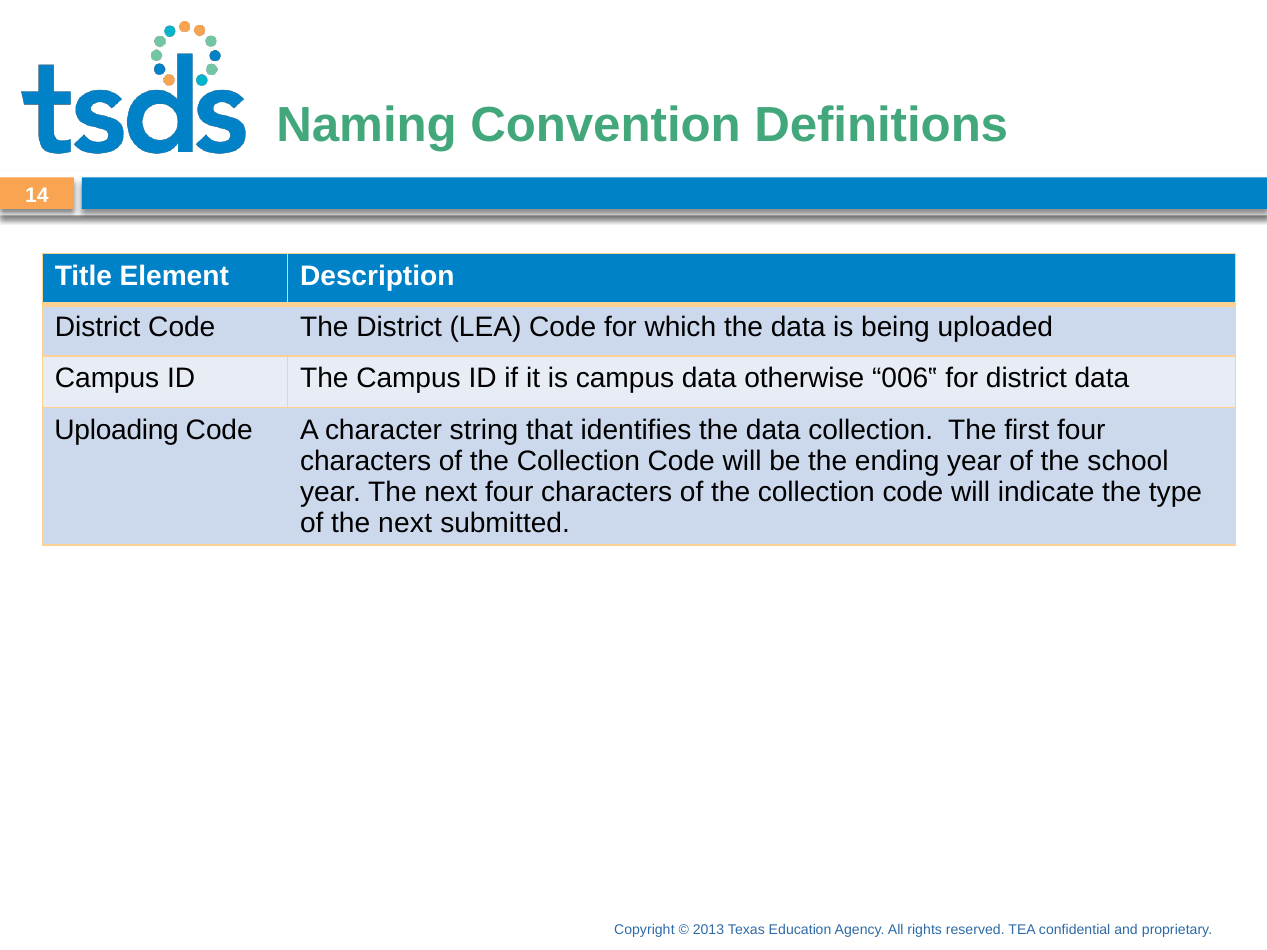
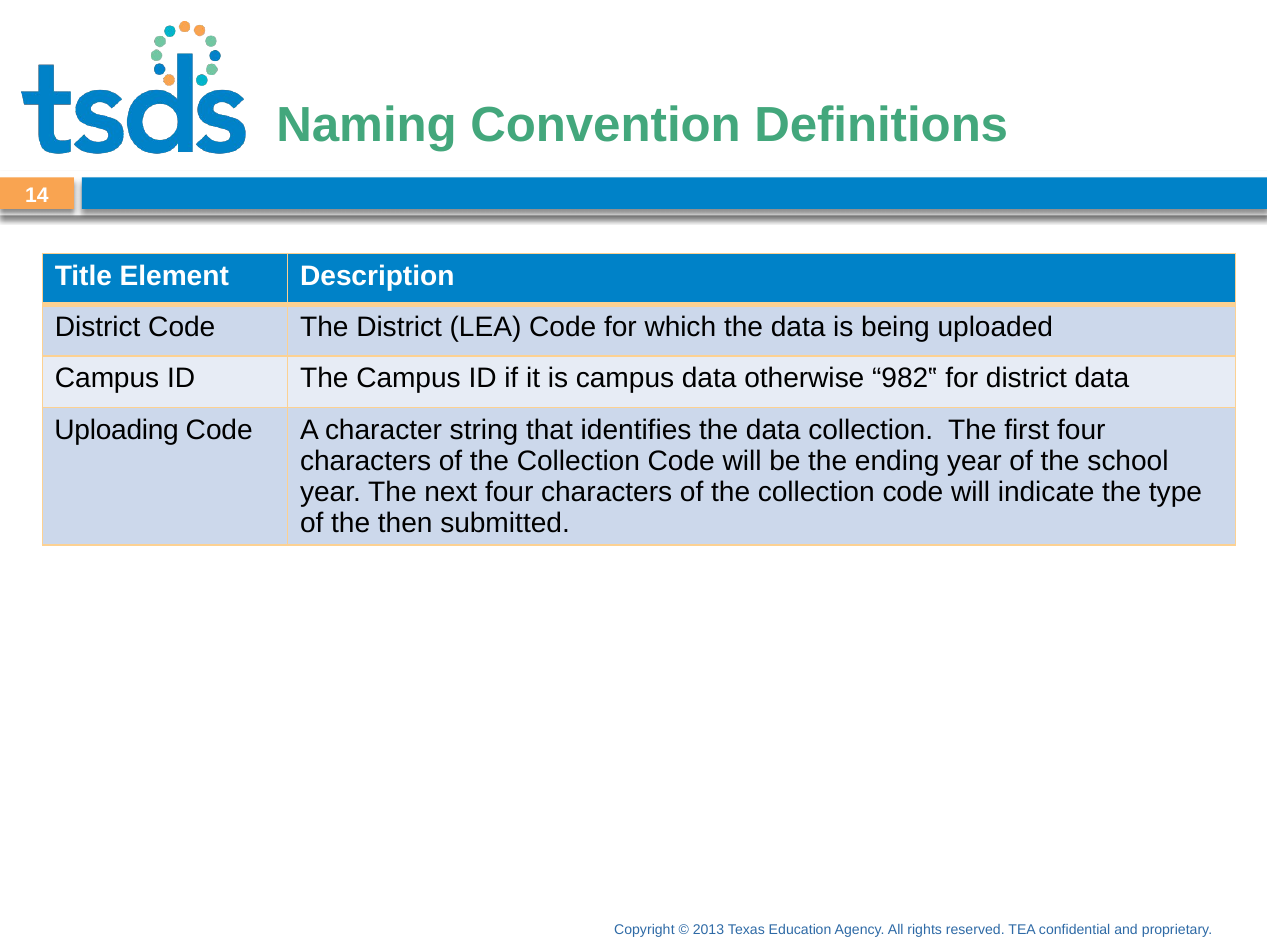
006‟: 006‟ -> 982‟
of the next: next -> then
